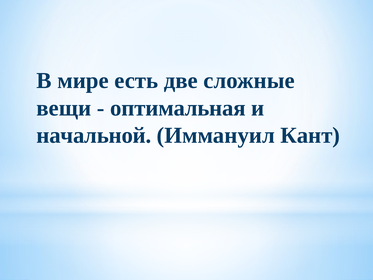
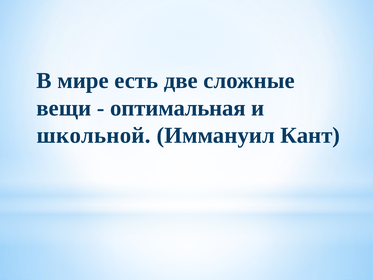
начальной: начальной -> школьной
